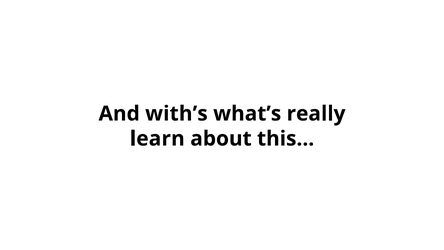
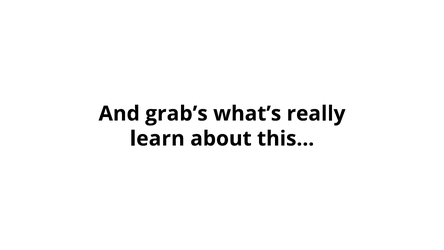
with’s: with’s -> grab’s
